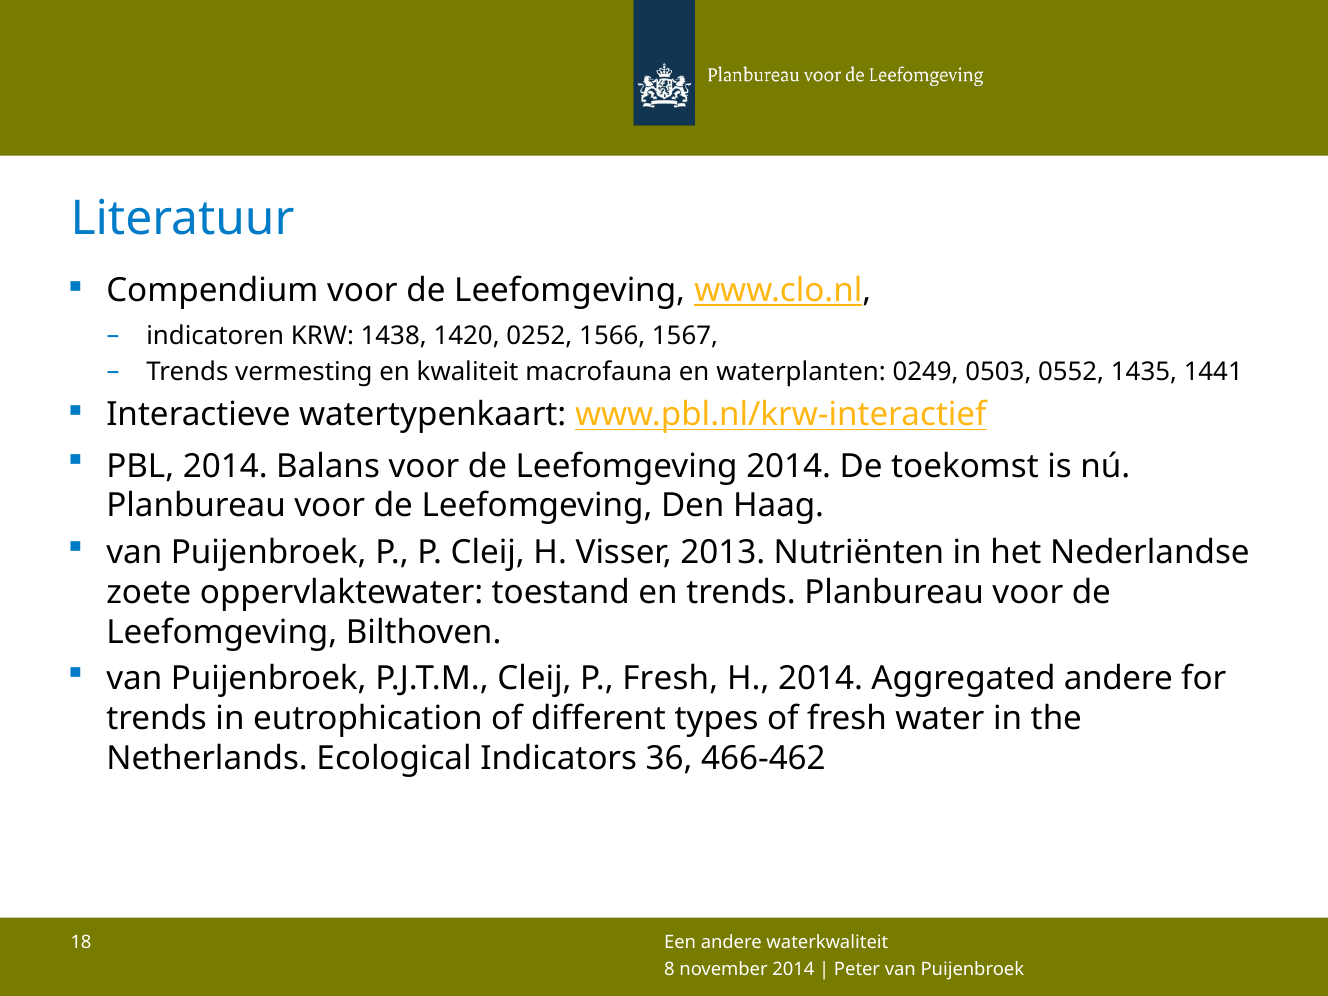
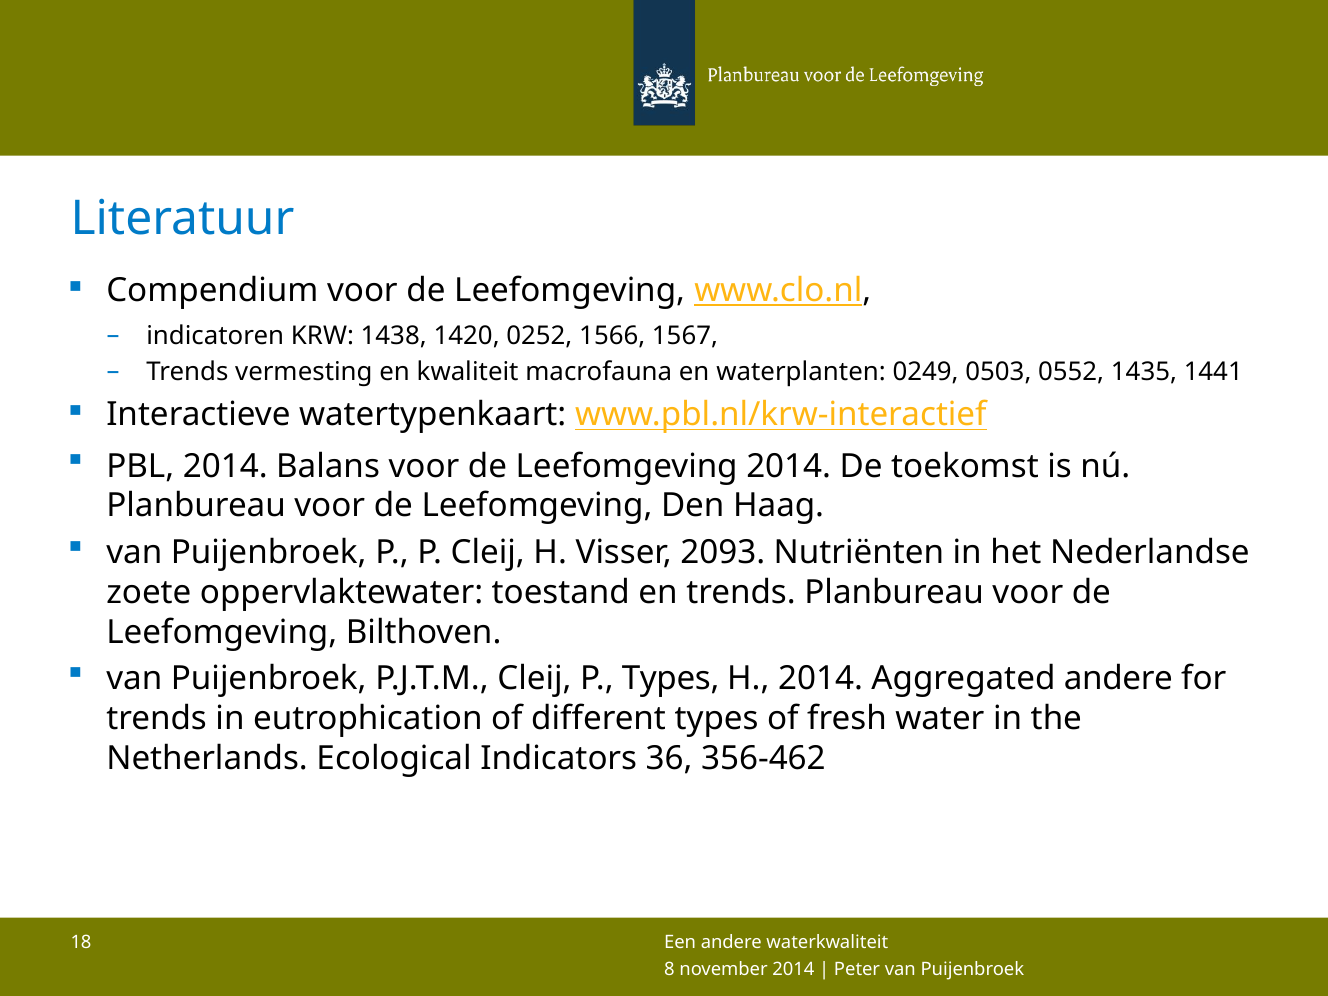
2013: 2013 -> 2093
P Fresh: Fresh -> Types
466-462: 466-462 -> 356-462
